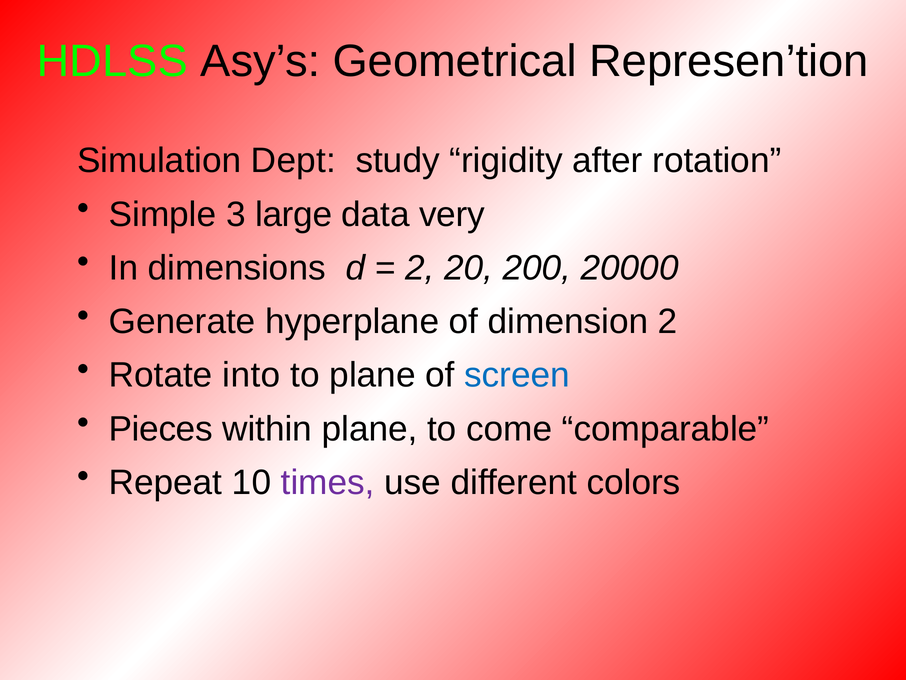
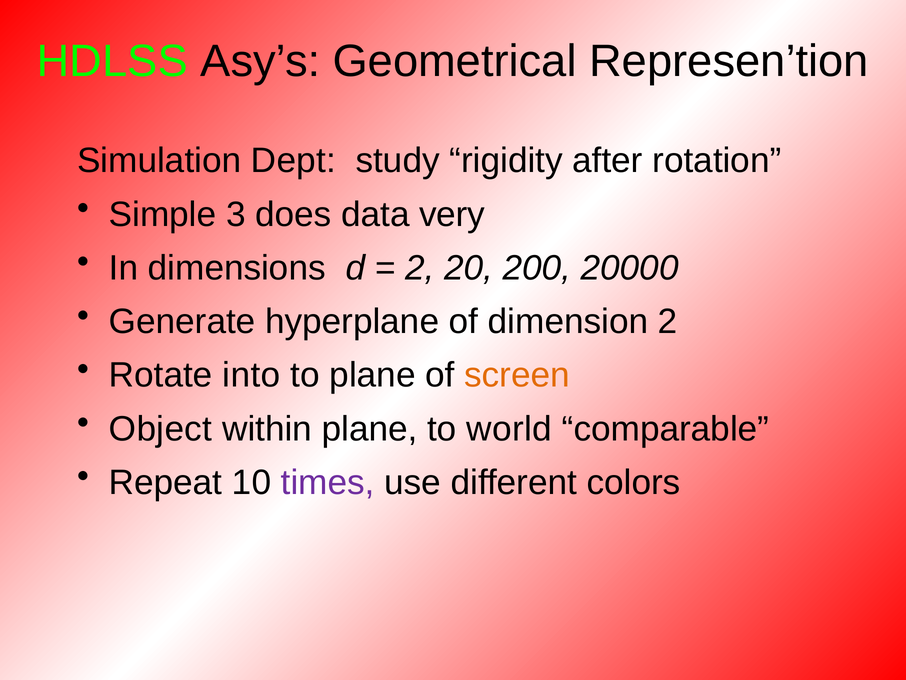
large: large -> does
screen colour: blue -> orange
Pieces: Pieces -> Object
come: come -> world
